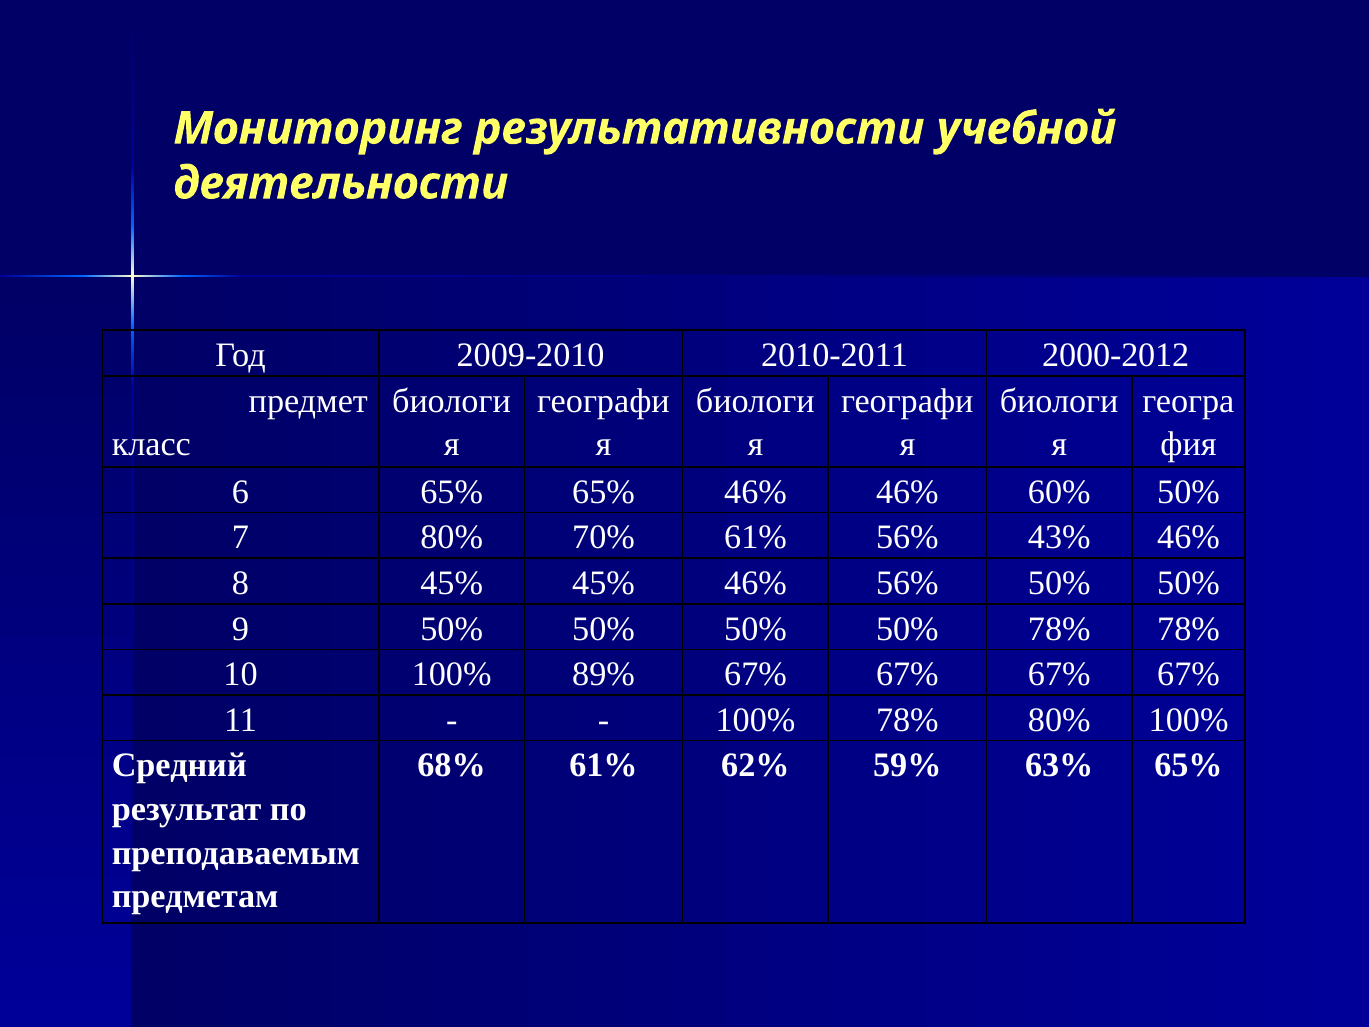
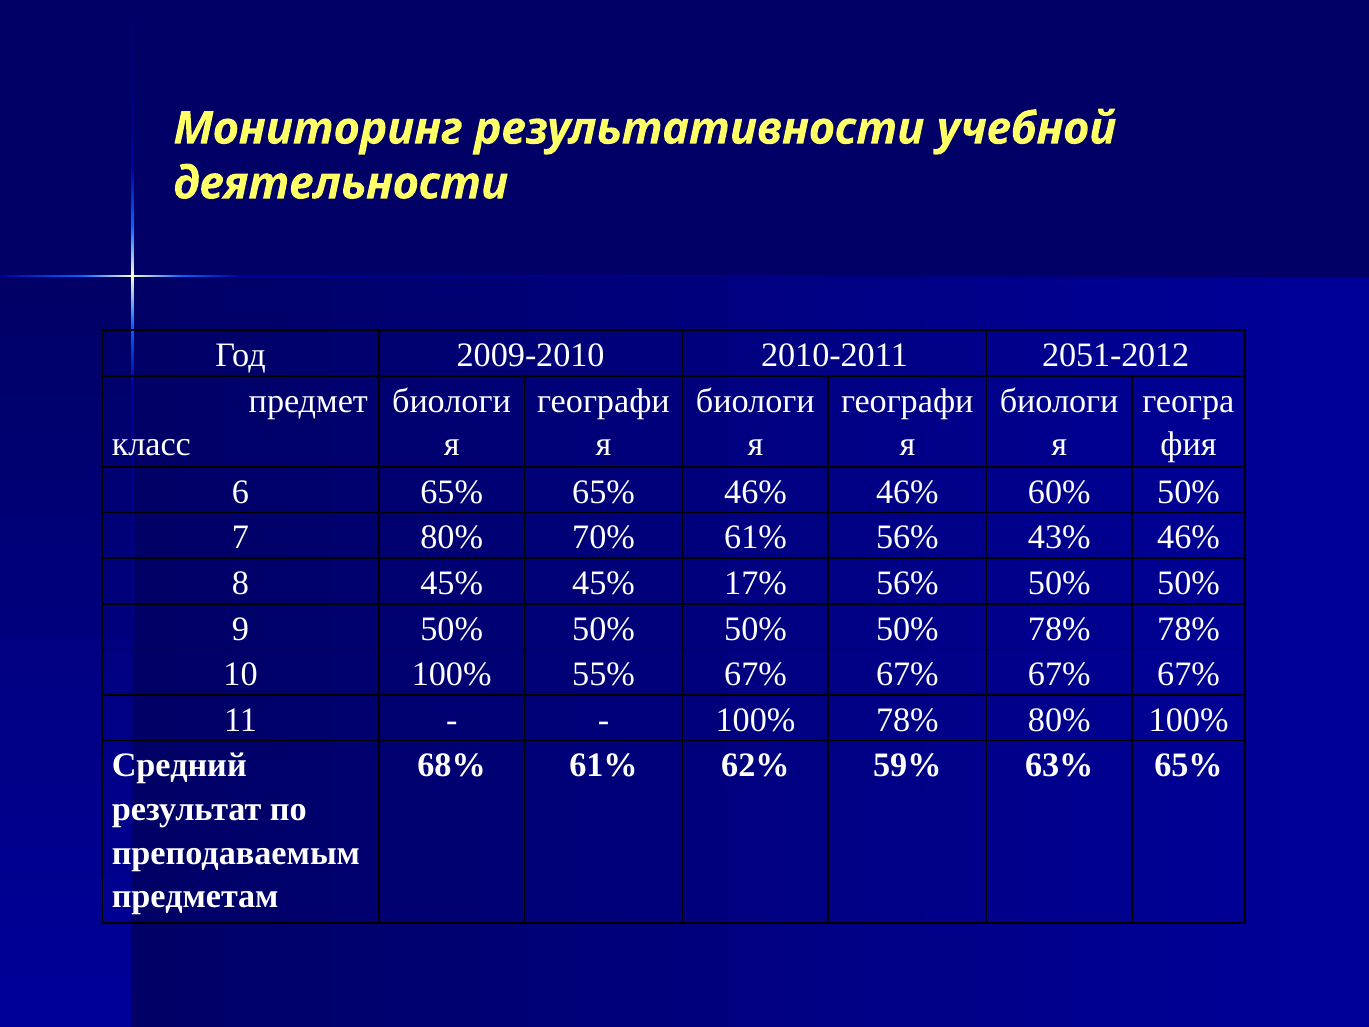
2000-2012: 2000-2012 -> 2051-2012
45% 46%: 46% -> 17%
89%: 89% -> 55%
